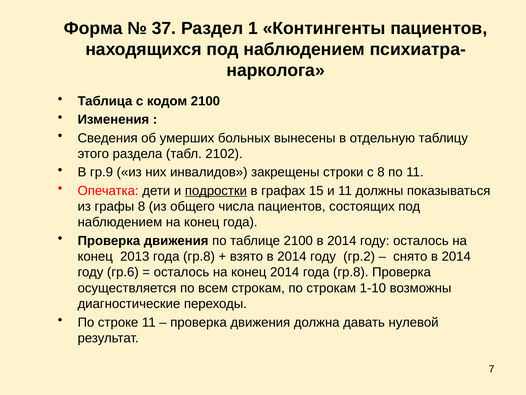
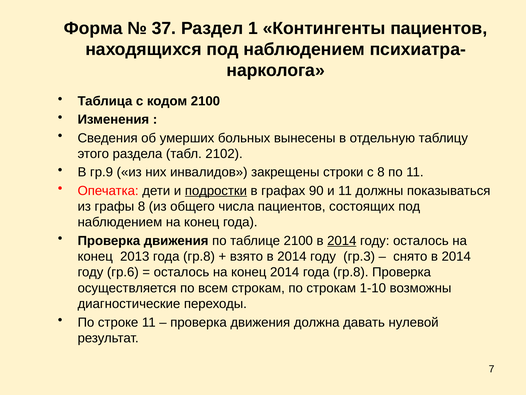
15: 15 -> 90
2014 at (342, 240) underline: none -> present
гр.2: гр.2 -> гр.3
